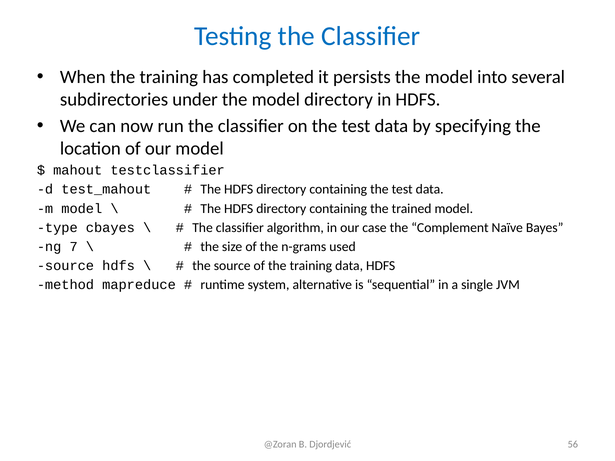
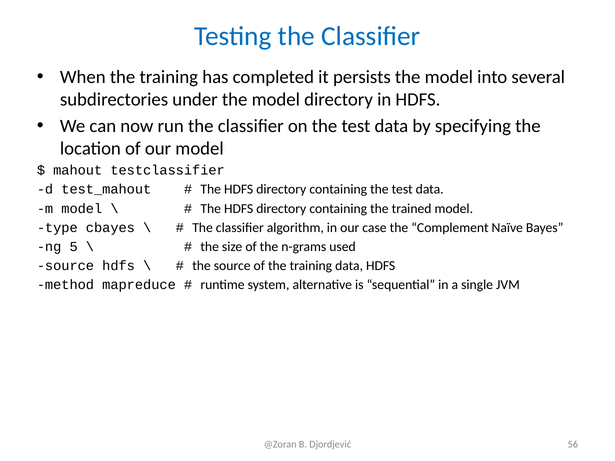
7: 7 -> 5
